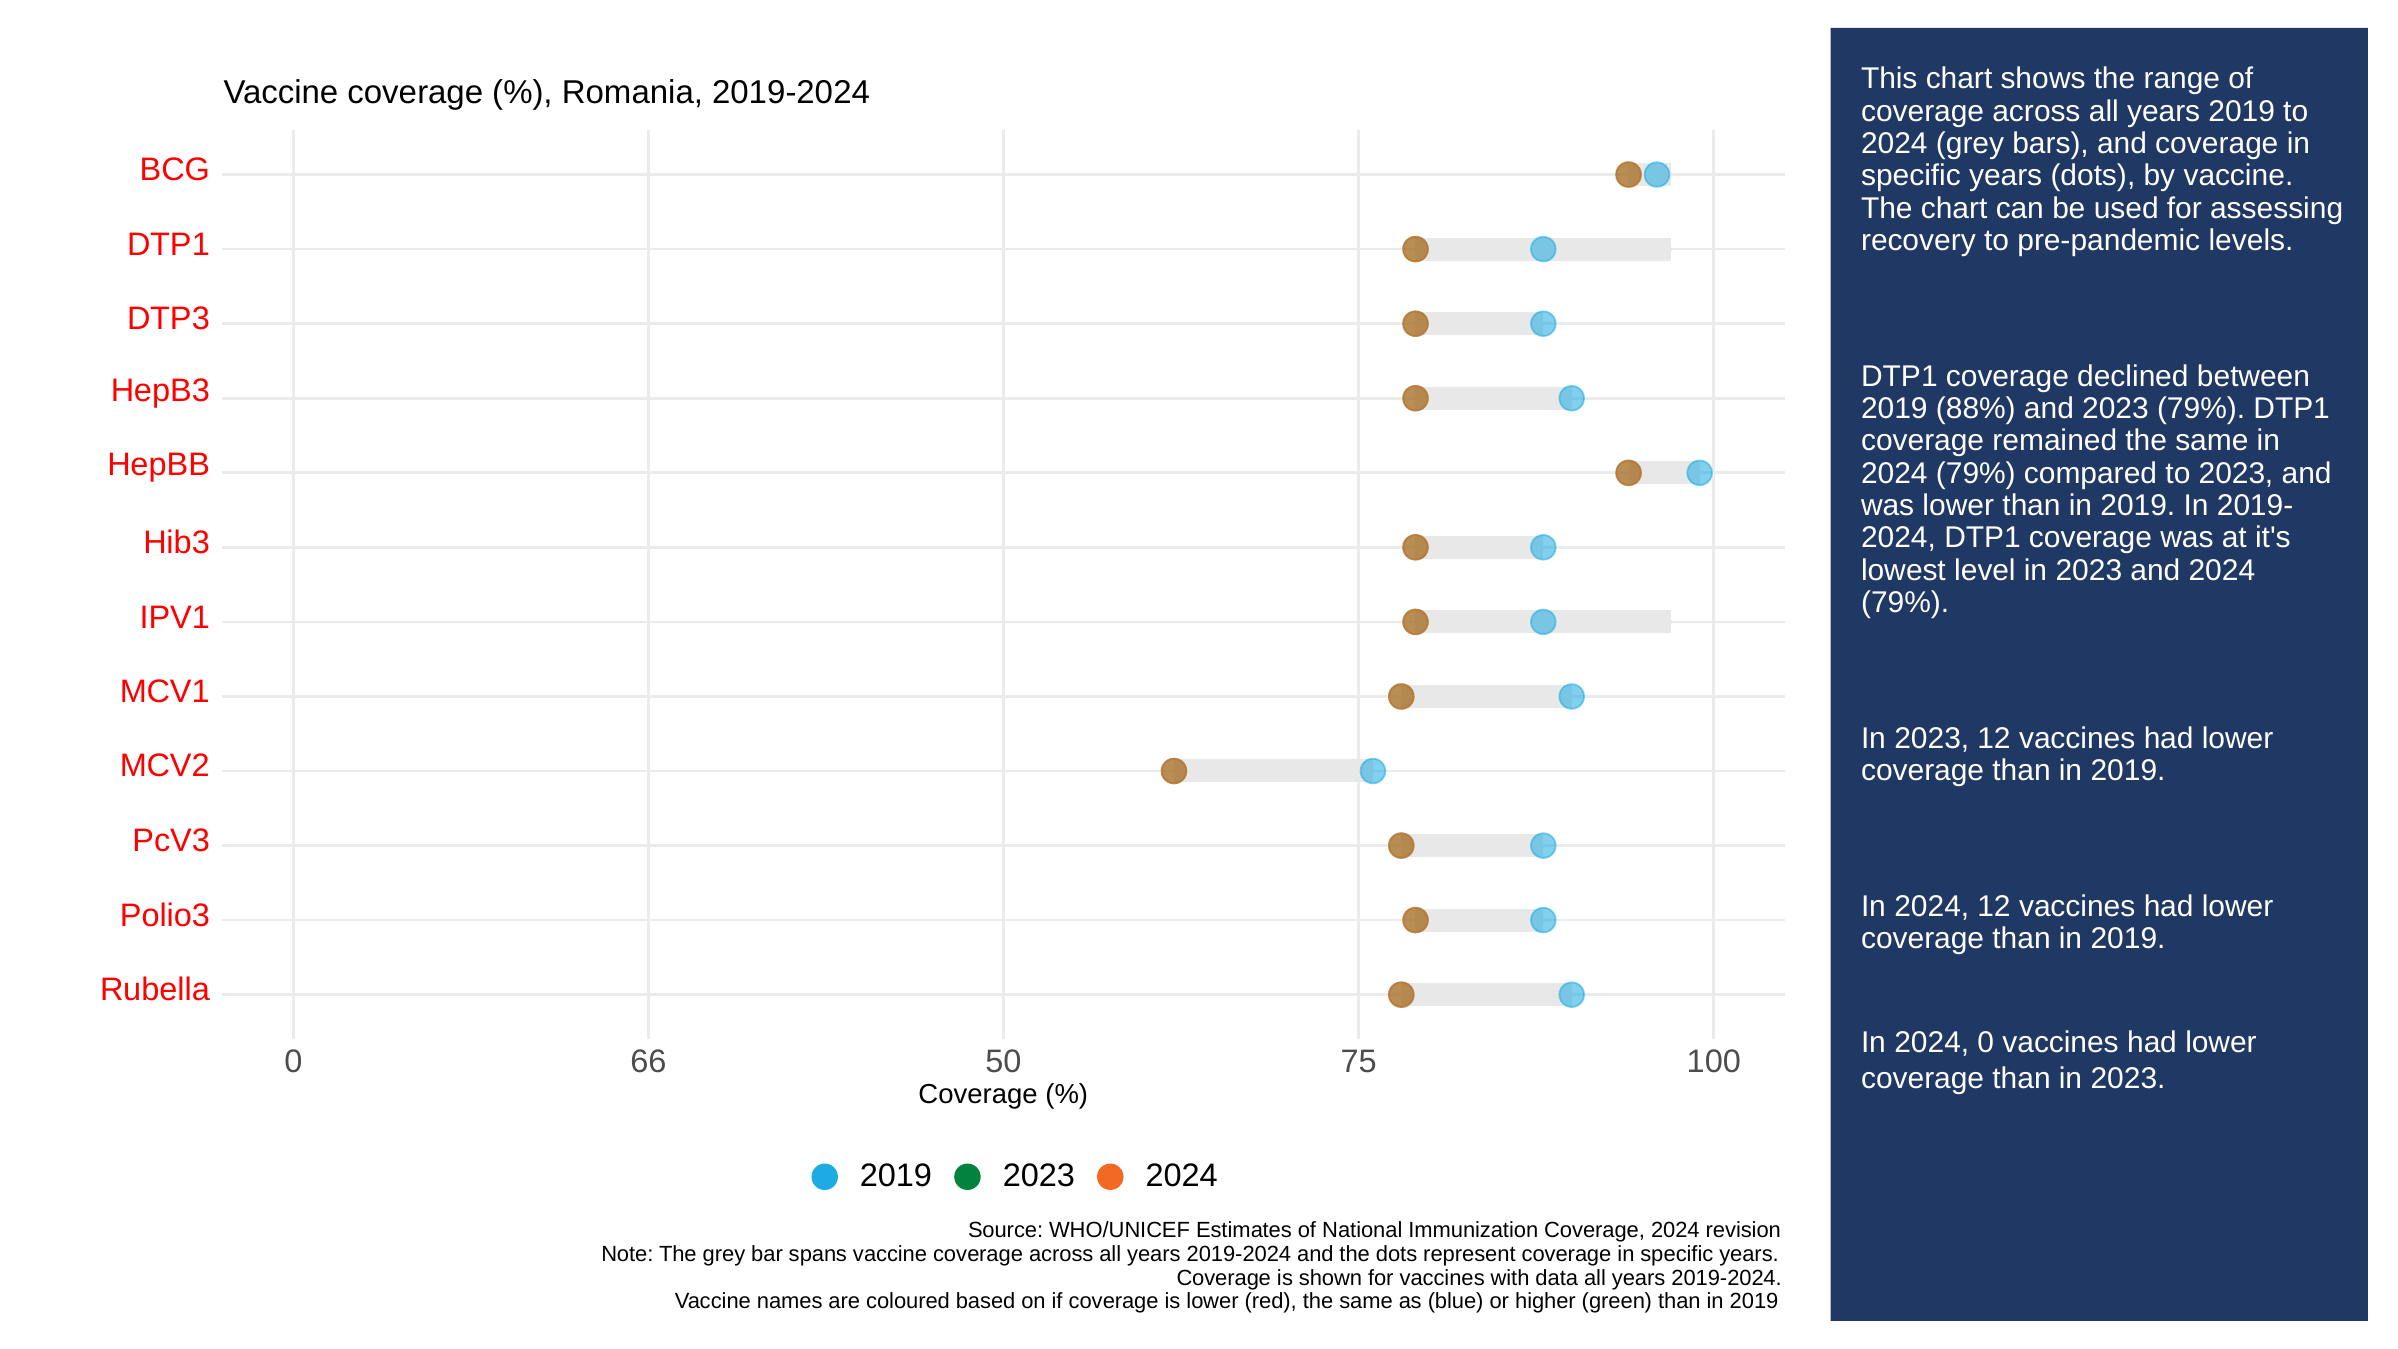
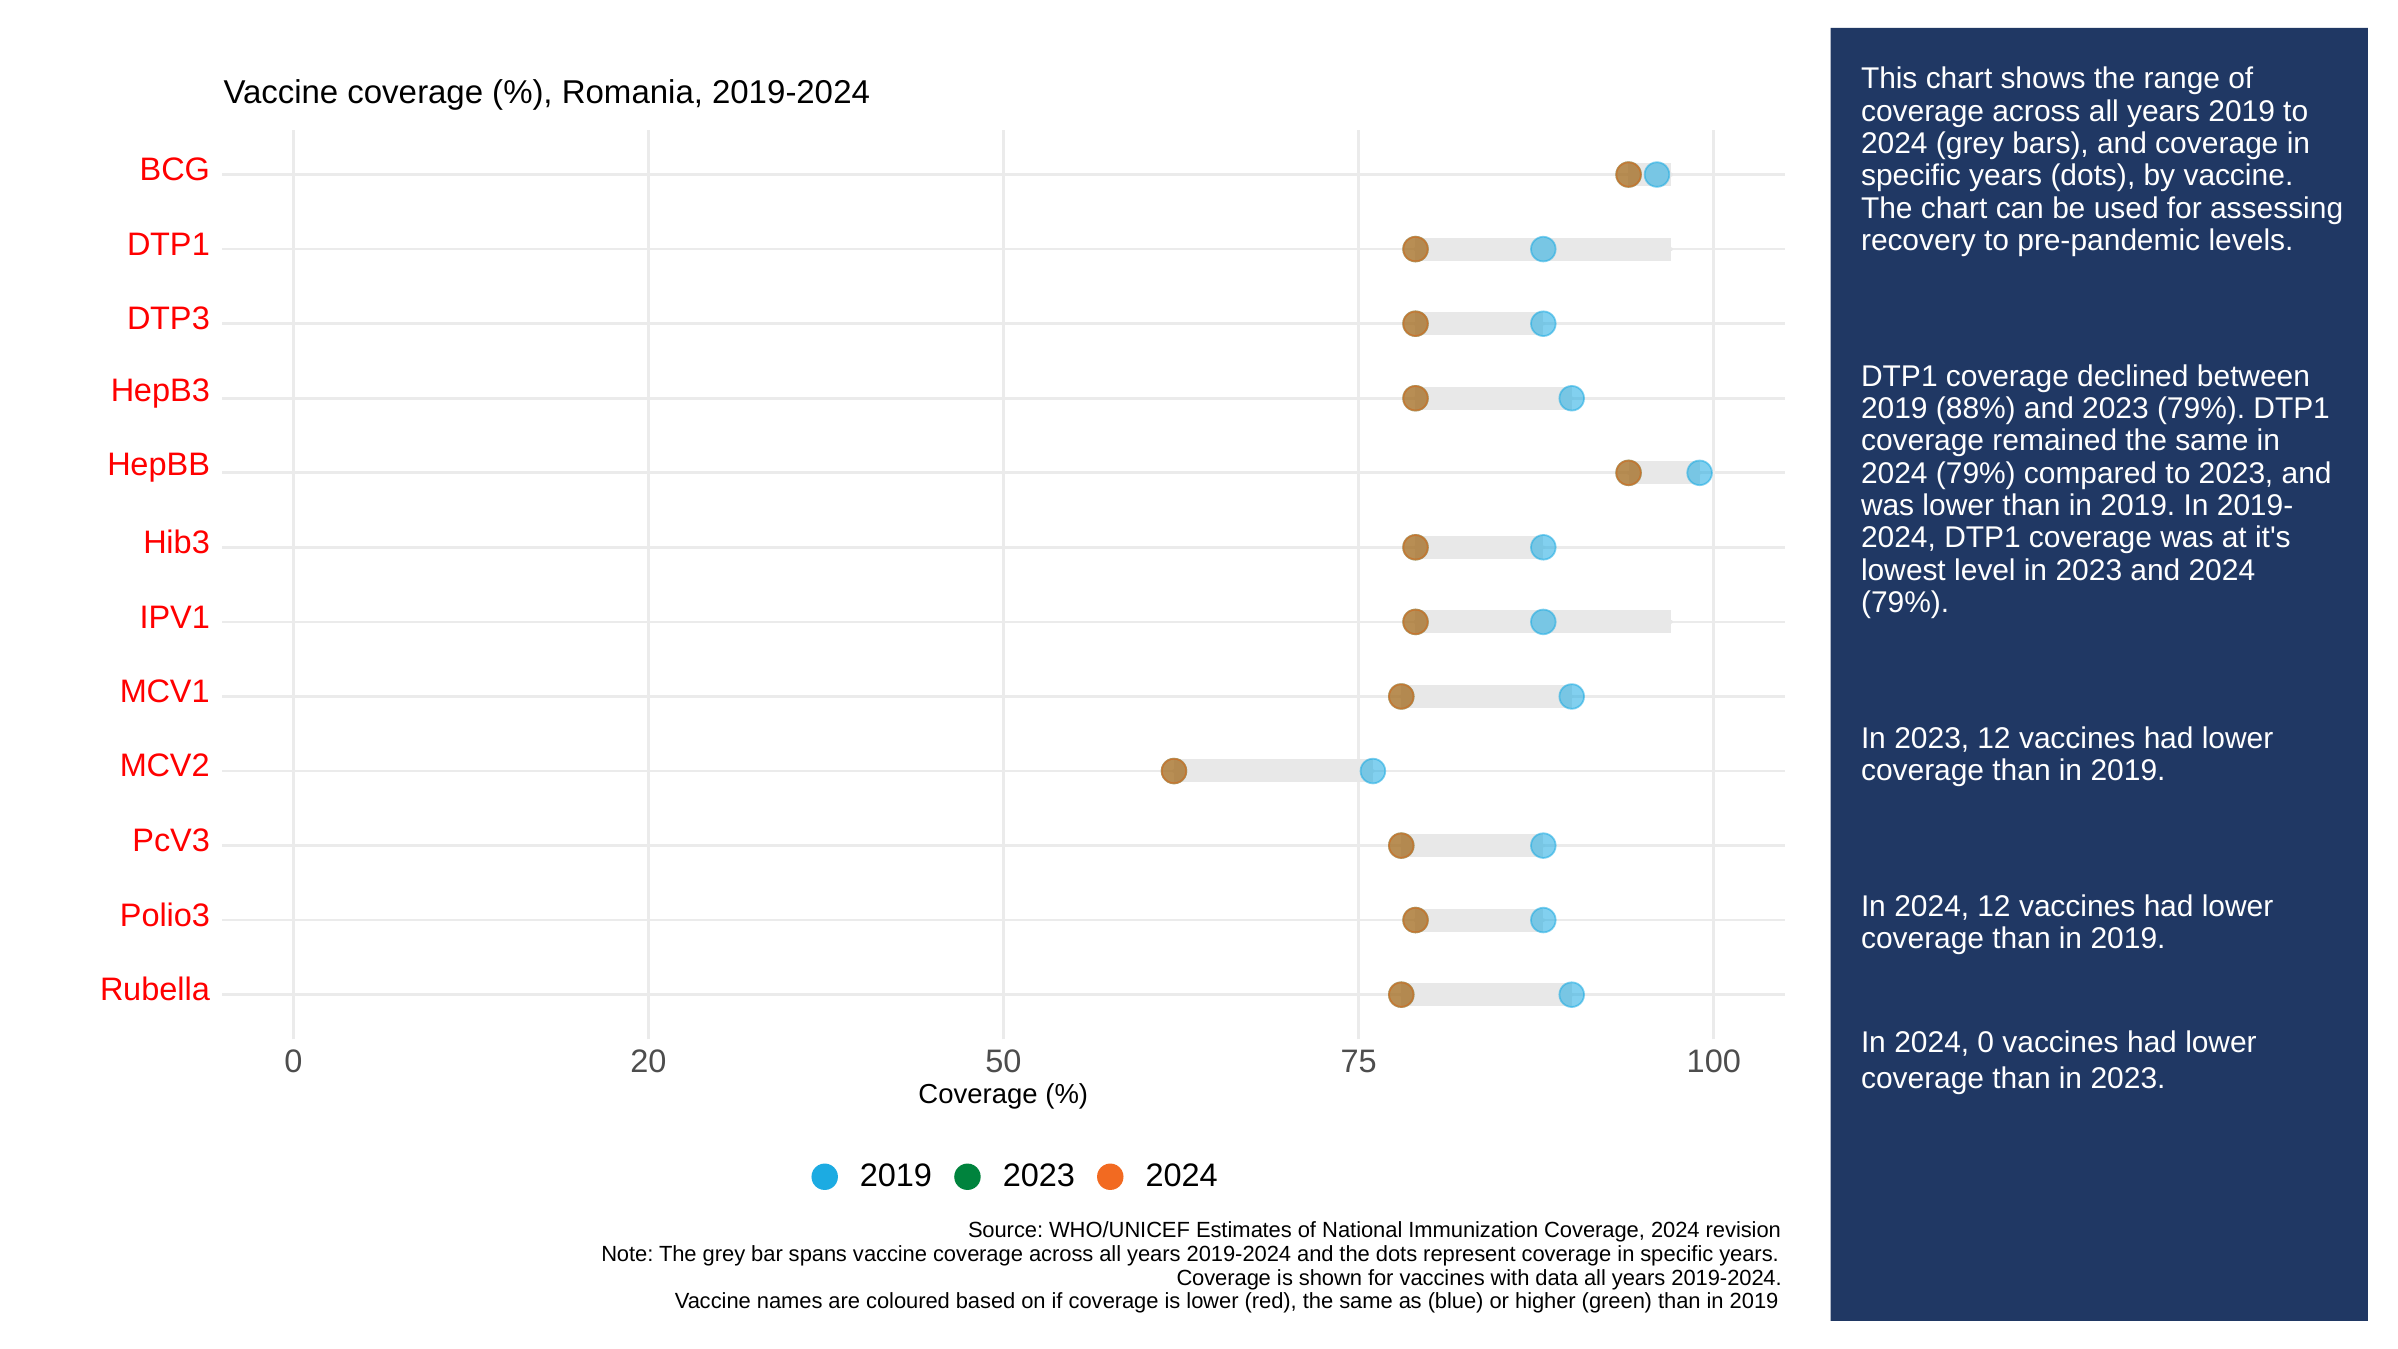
66: 66 -> 20
